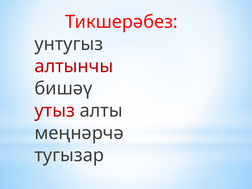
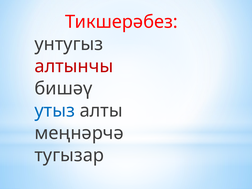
утыз colour: red -> blue
